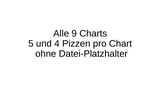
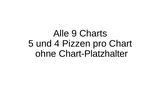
Datei-Platzhalter: Datei-Platzhalter -> Chart-Platzhalter
